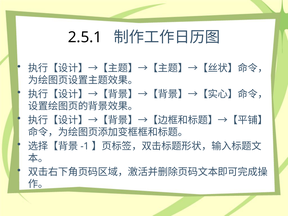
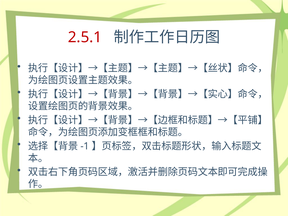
2.5.1 colour: black -> red
